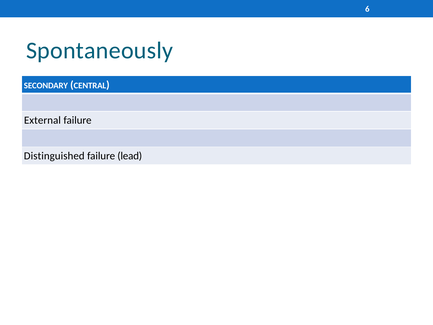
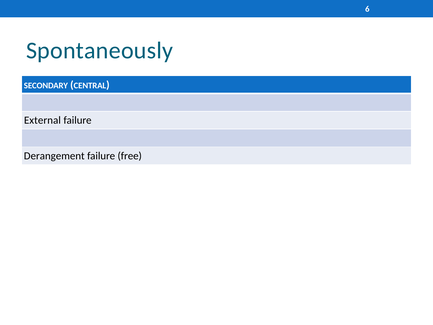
Distinguished: Distinguished -> Derangement
lead: lead -> free
